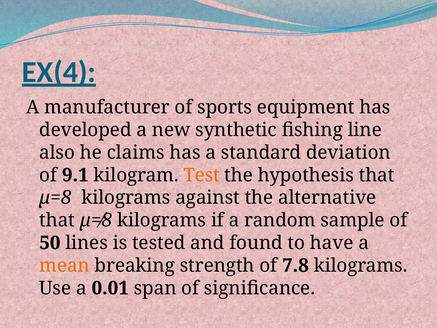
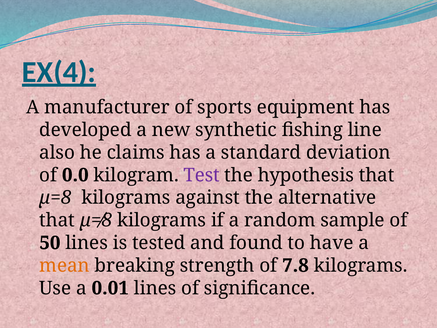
9.1: 9.1 -> 0.0
Test colour: orange -> purple
0.01 span: span -> lines
